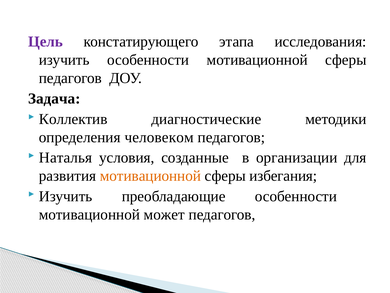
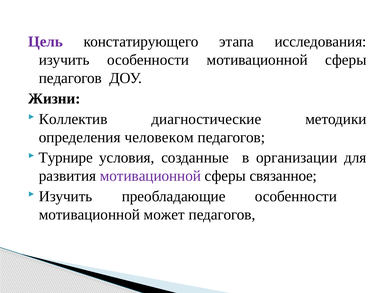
Задача: Задача -> Жизни
Наталья: Наталья -> Турнире
мотивационной at (150, 176) colour: orange -> purple
избегания: избегания -> связанное
